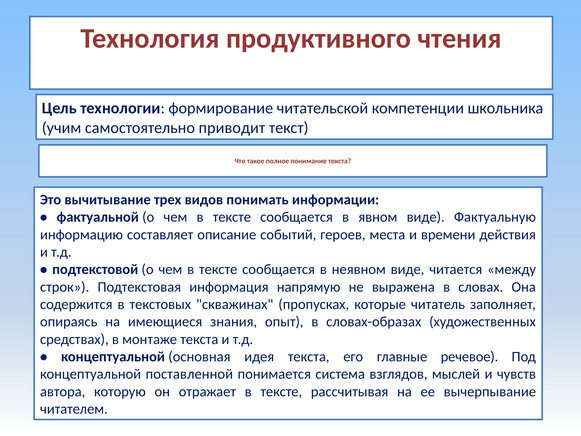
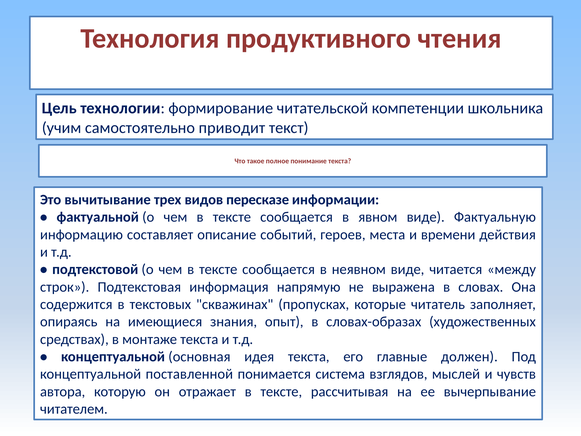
понимать: понимать -> пересказе
речевое: речевое -> должен
